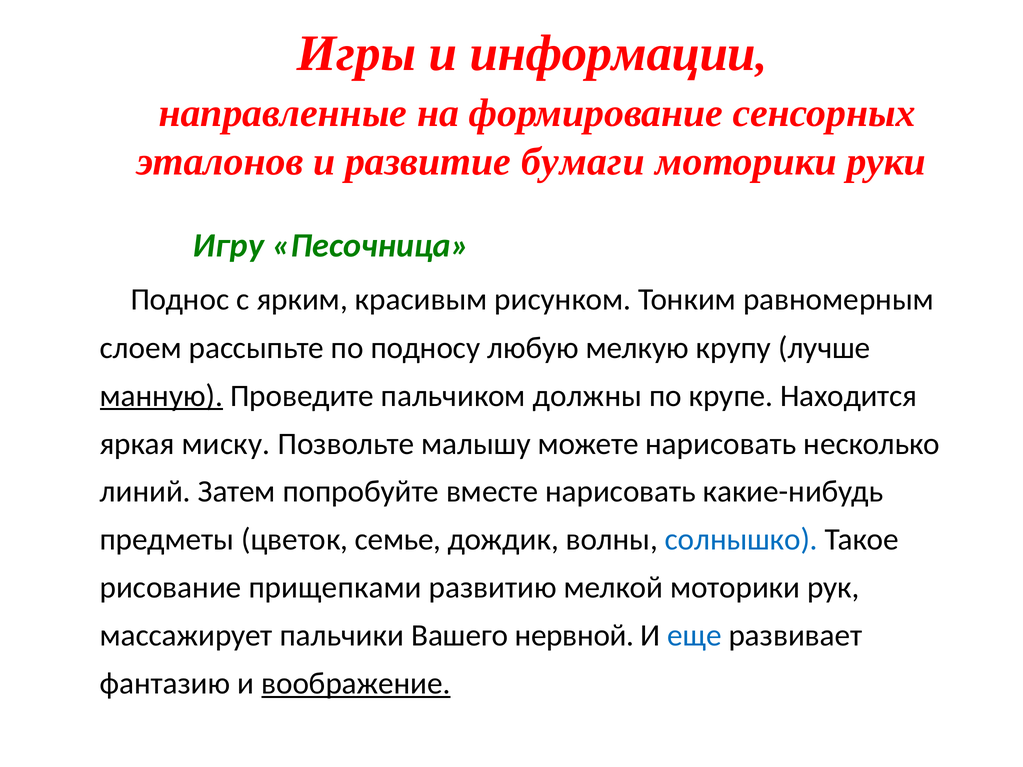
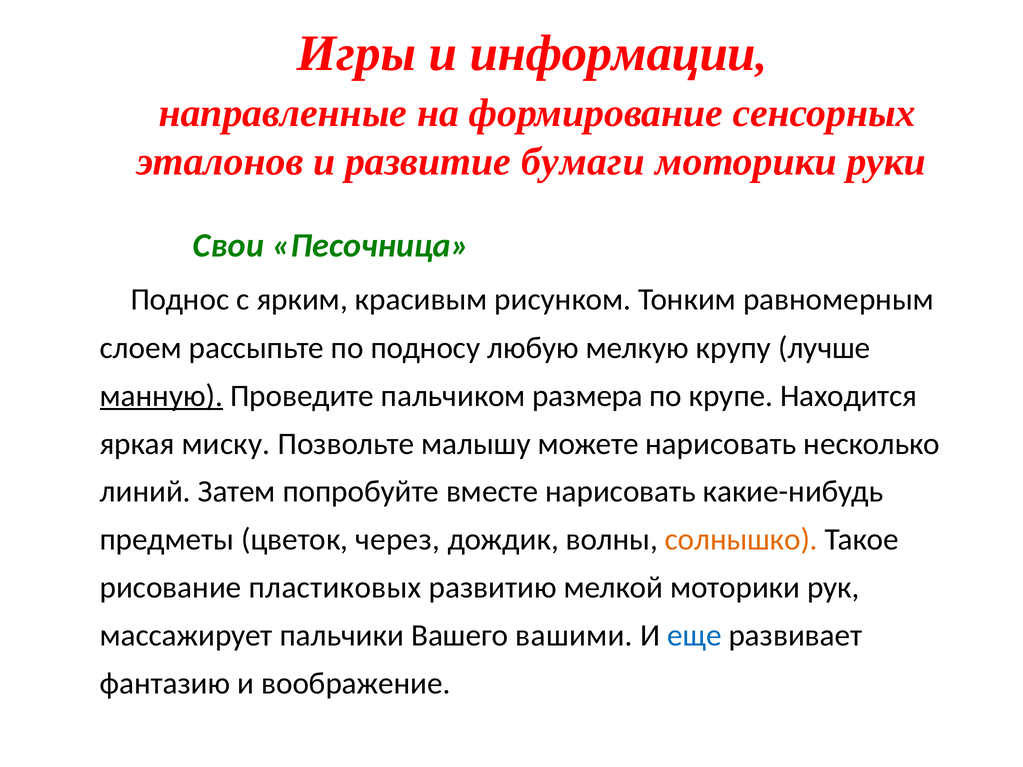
Игру: Игру -> Свои
должны: должны -> размера
семье: семье -> через
солнышко colour: blue -> orange
прищепками: прищепками -> пластиковых
нервной: нервной -> вашими
воображение underline: present -> none
